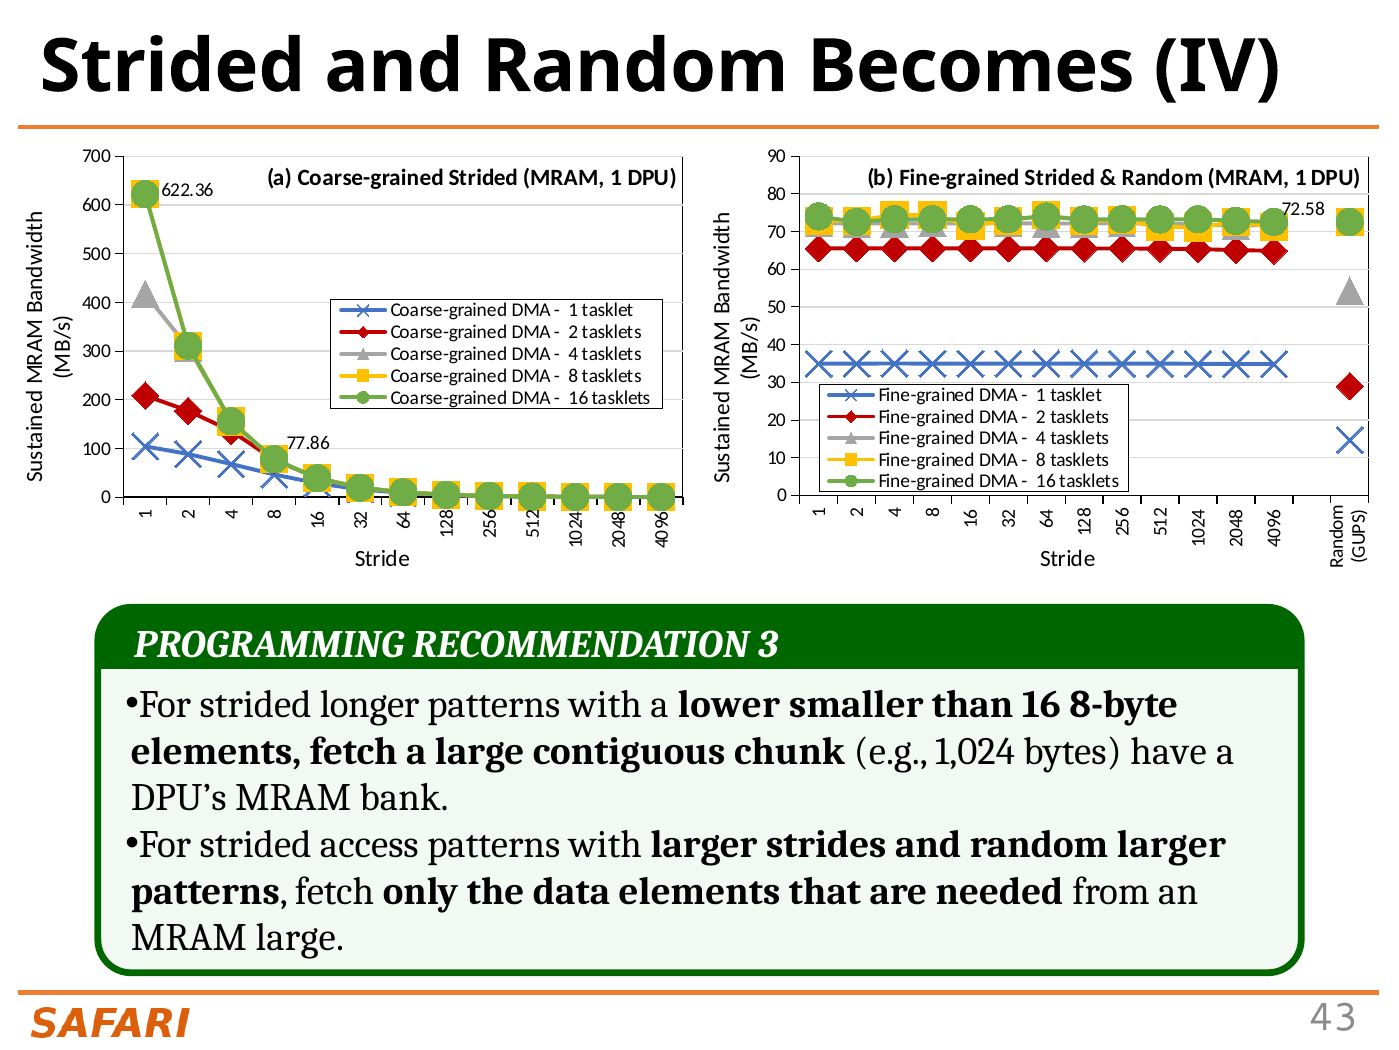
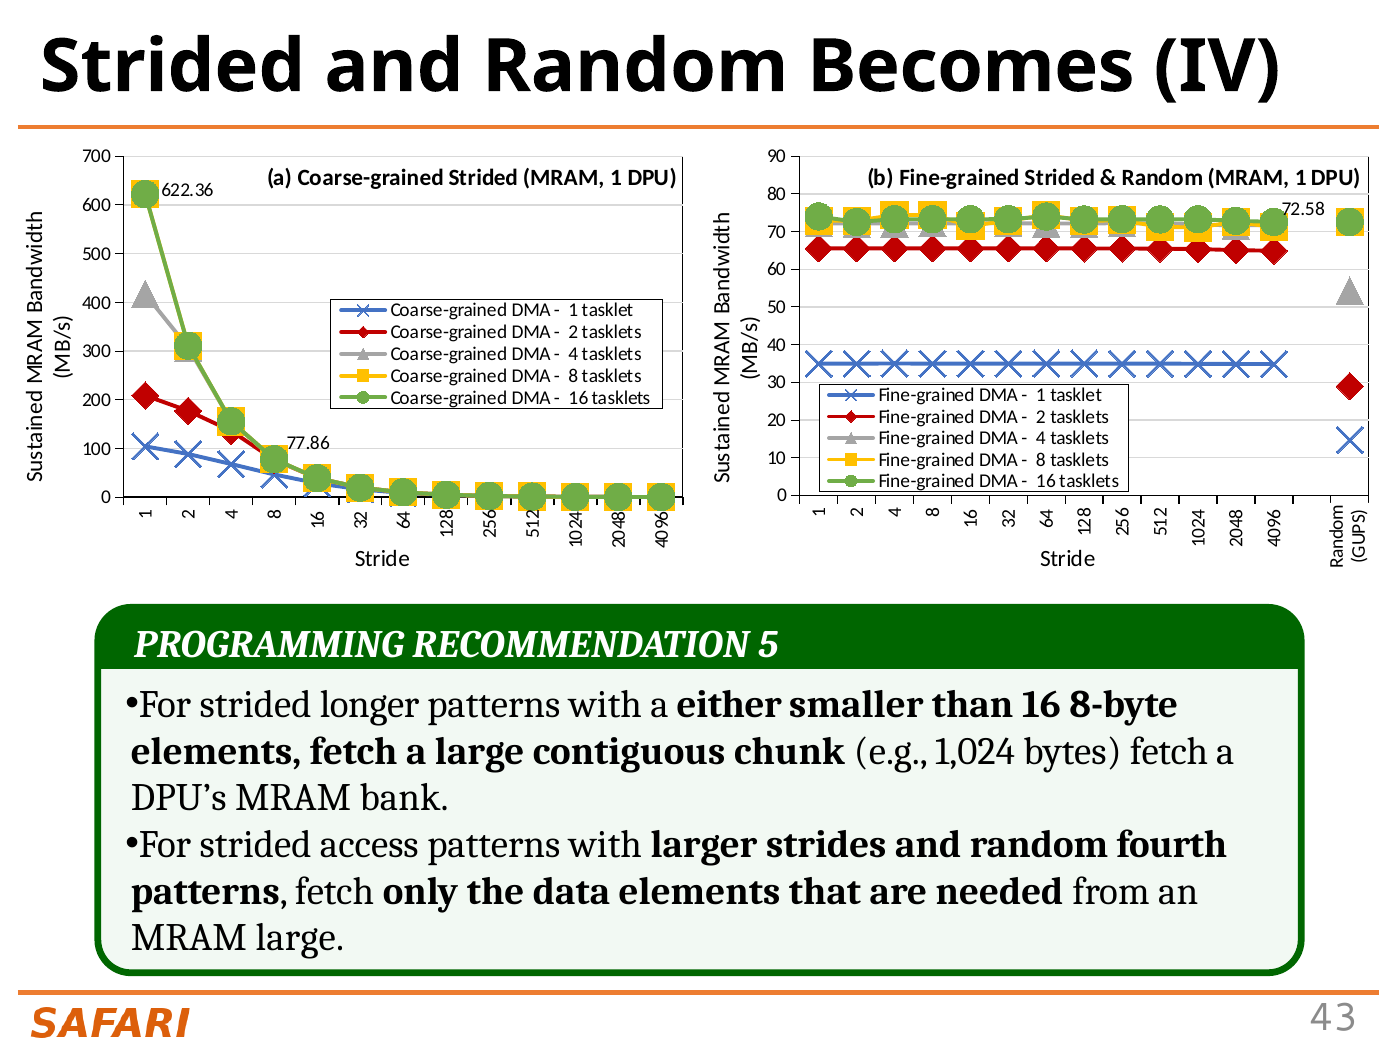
RECOMMENDATION 3: 3 -> 5
lower: lower -> either
bytes have: have -> fetch
random larger: larger -> fourth
